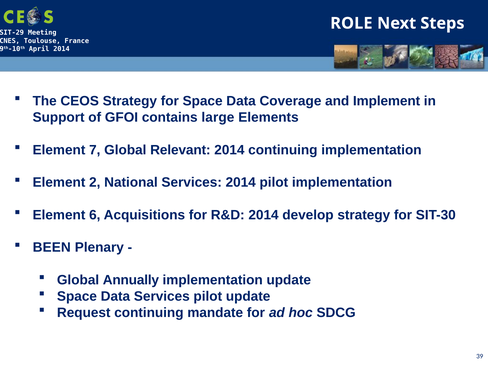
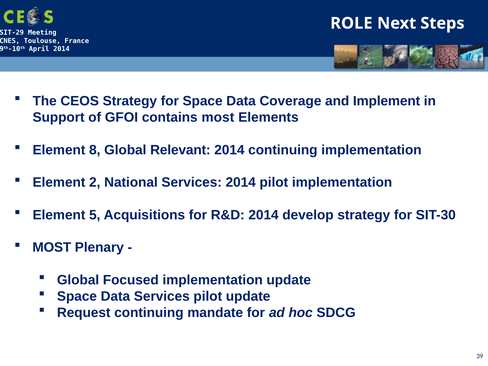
contains large: large -> most
7: 7 -> 8
6: 6 -> 5
BEEN at (52, 247): BEEN -> MOST
Annually: Annually -> Focused
